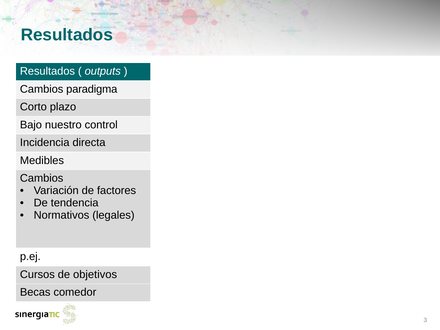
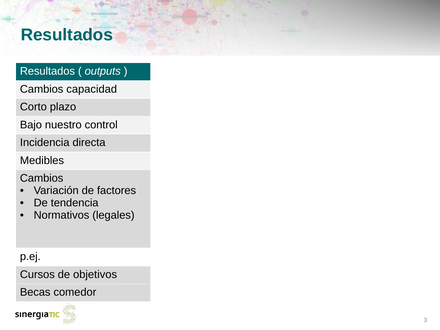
paradigma: paradigma -> capacidad
